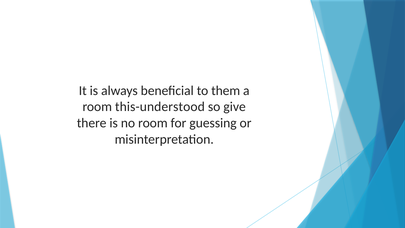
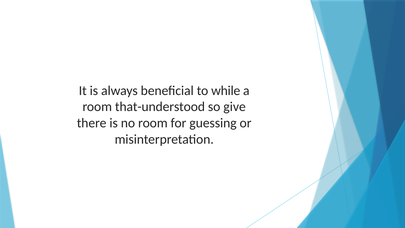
them: them -> while
this-understood: this-understood -> that-understood
